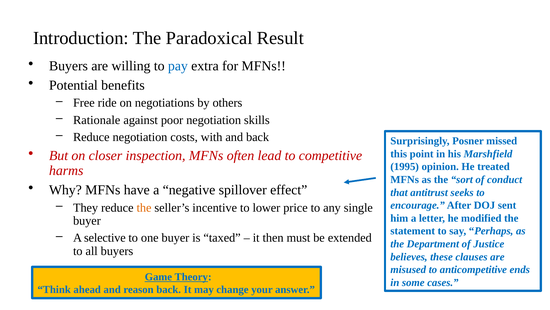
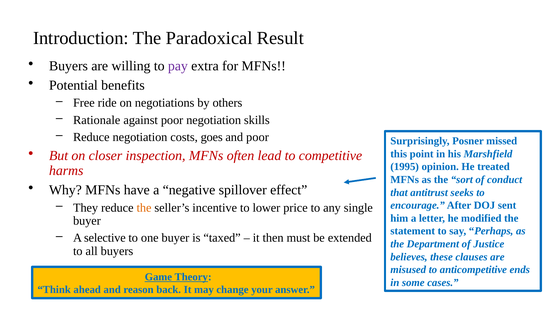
pay colour: blue -> purple
with: with -> goes
and back: back -> poor
